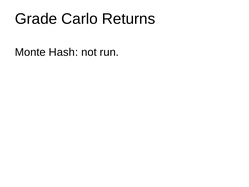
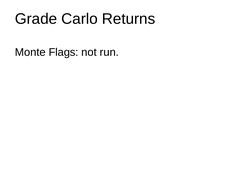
Hash: Hash -> Flags
